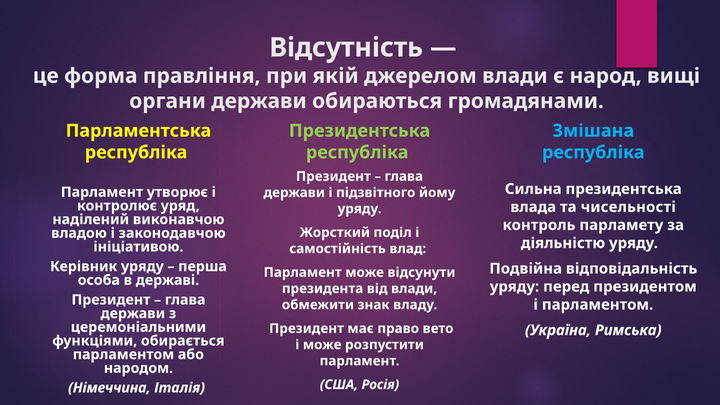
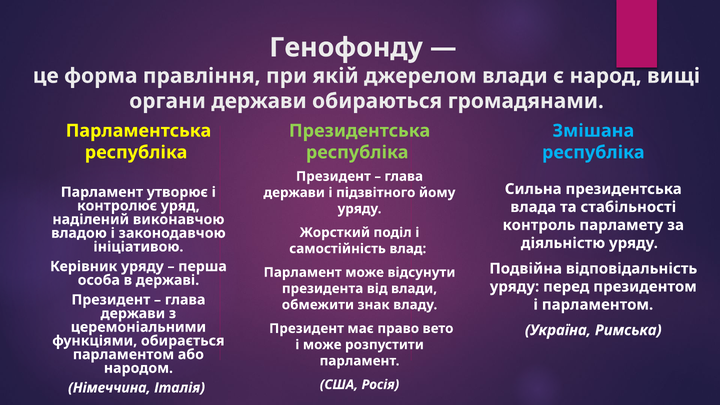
Відсутність: Відсутність -> Генофонду
чисельності: чисельності -> стабільності
